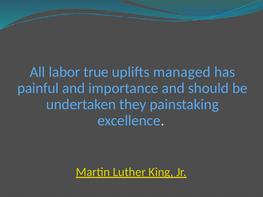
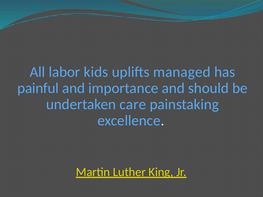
true: true -> kids
they: they -> care
